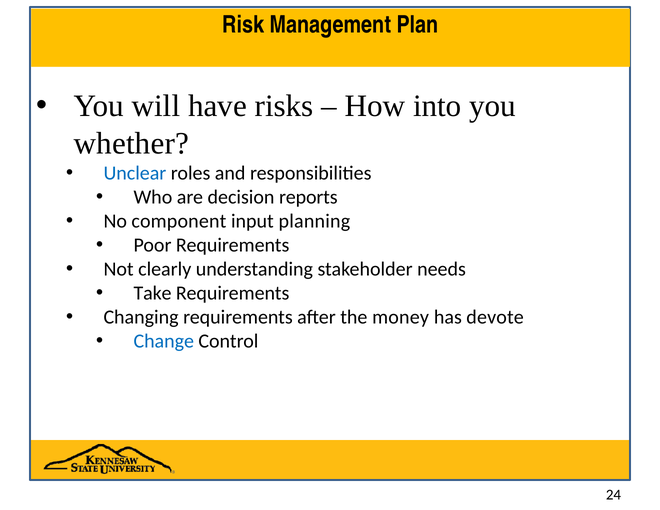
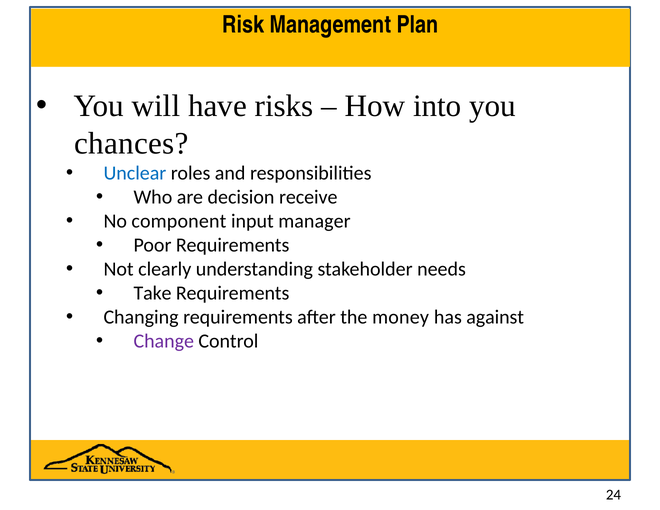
whether: whether -> chances
reports: reports -> receive
planning: planning -> manager
devote: devote -> against
Change colour: blue -> purple
